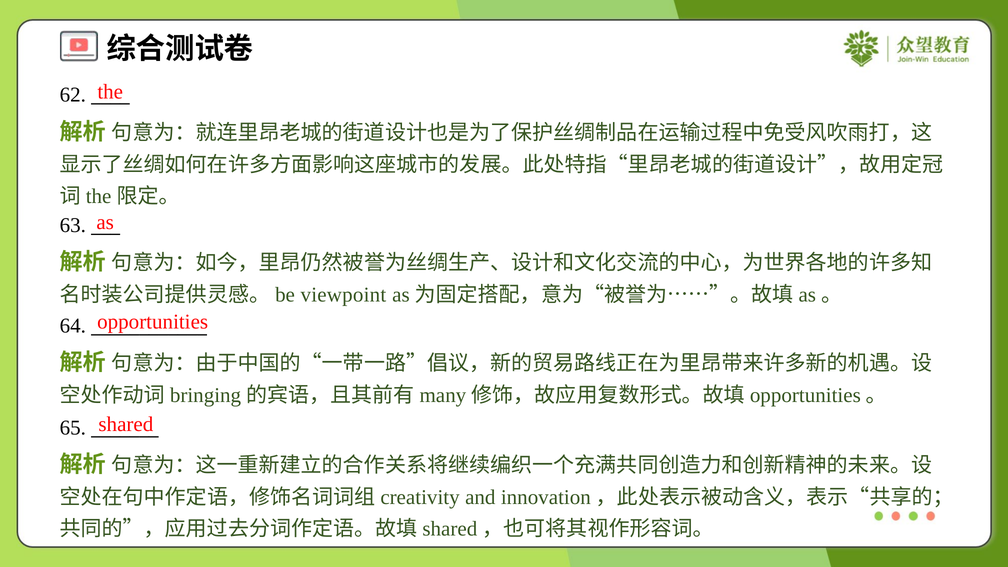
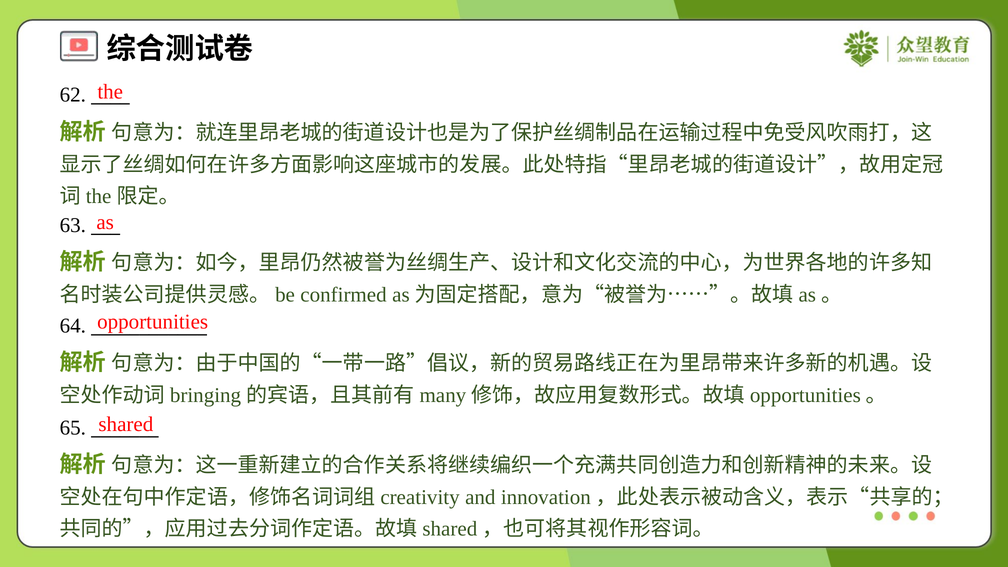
viewpoint: viewpoint -> confirmed
